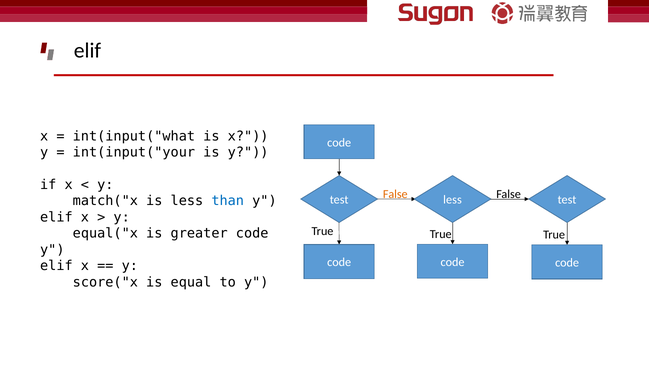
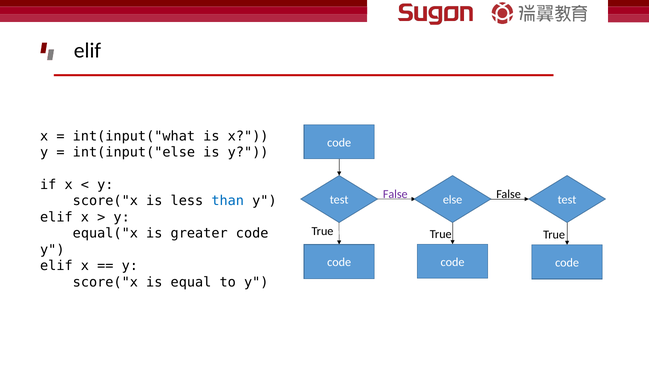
int(input("your: int(input("your -> int(input("else
False at (395, 194) colour: orange -> purple
less at (452, 200): less -> else
match("x at (105, 201): match("x -> score("x
